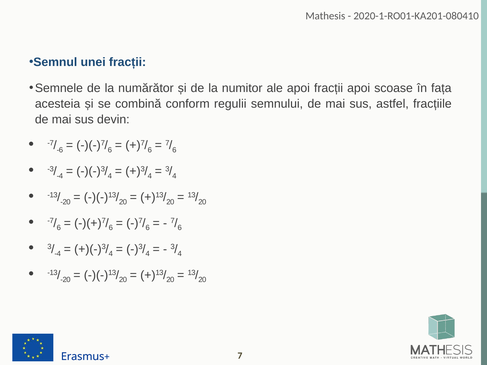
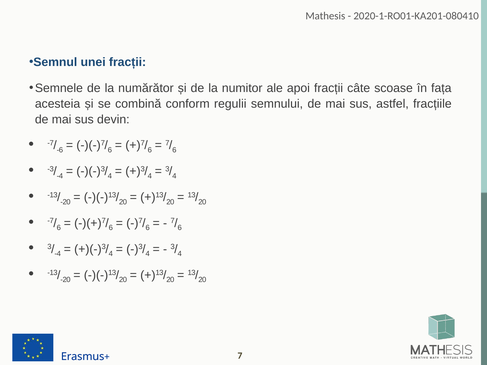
fracții apoi: apoi -> câte
